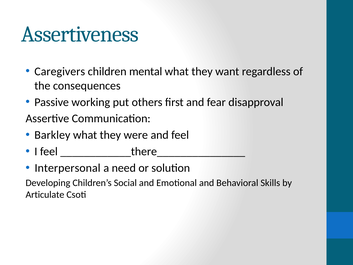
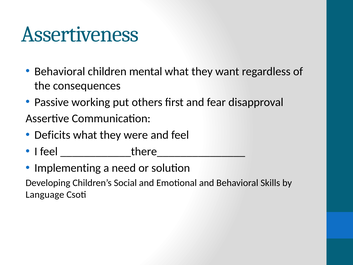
Caregivers at (60, 71): Caregivers -> Behavioral
Barkley: Barkley -> Deficits
Interpersonal: Interpersonal -> Implementing
Articulate: Articulate -> Language
